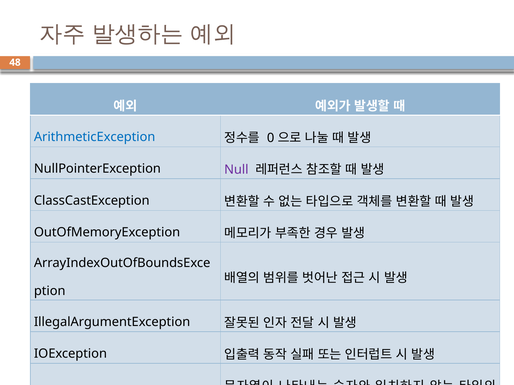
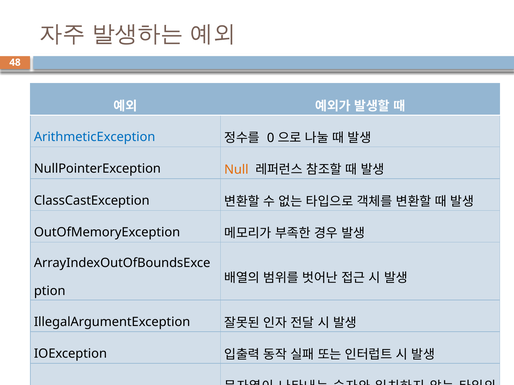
Null colour: purple -> orange
